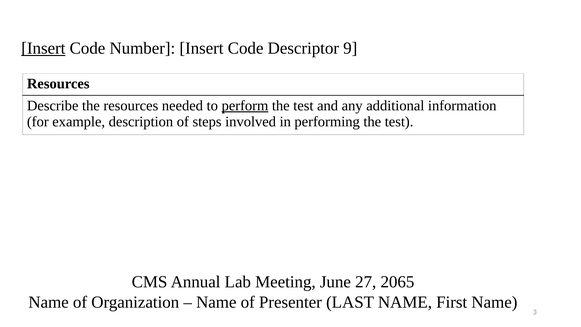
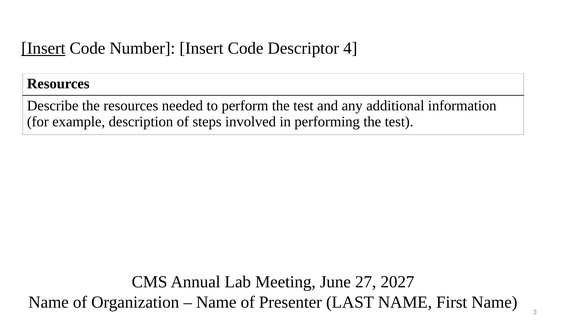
9: 9 -> 4
perform underline: present -> none
2065: 2065 -> 2027
